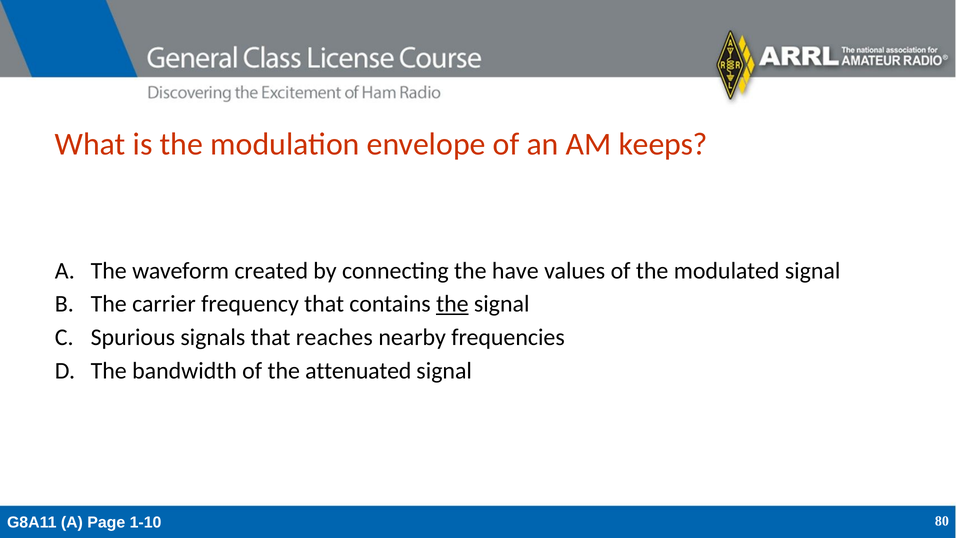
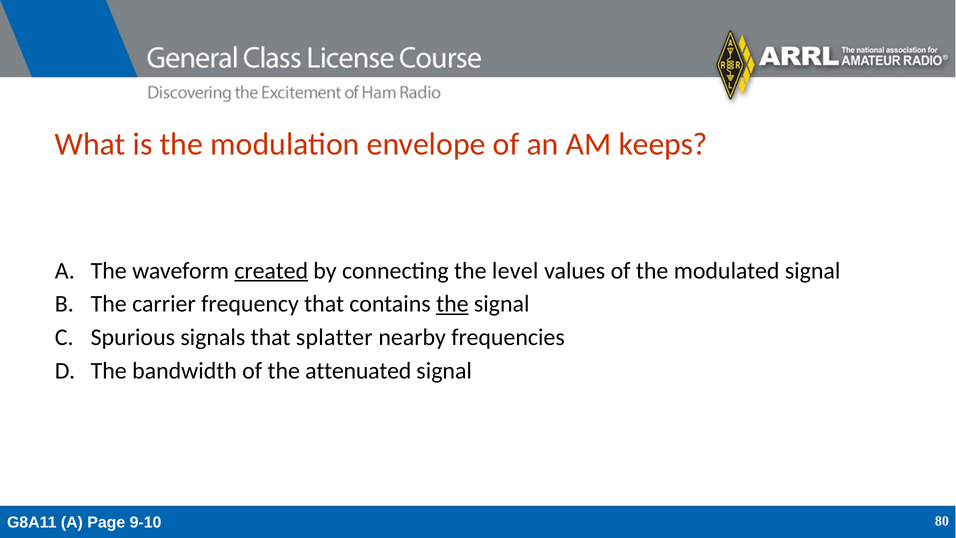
created underline: none -> present
have: have -> level
reaches: reaches -> splatter
1-10: 1-10 -> 9-10
